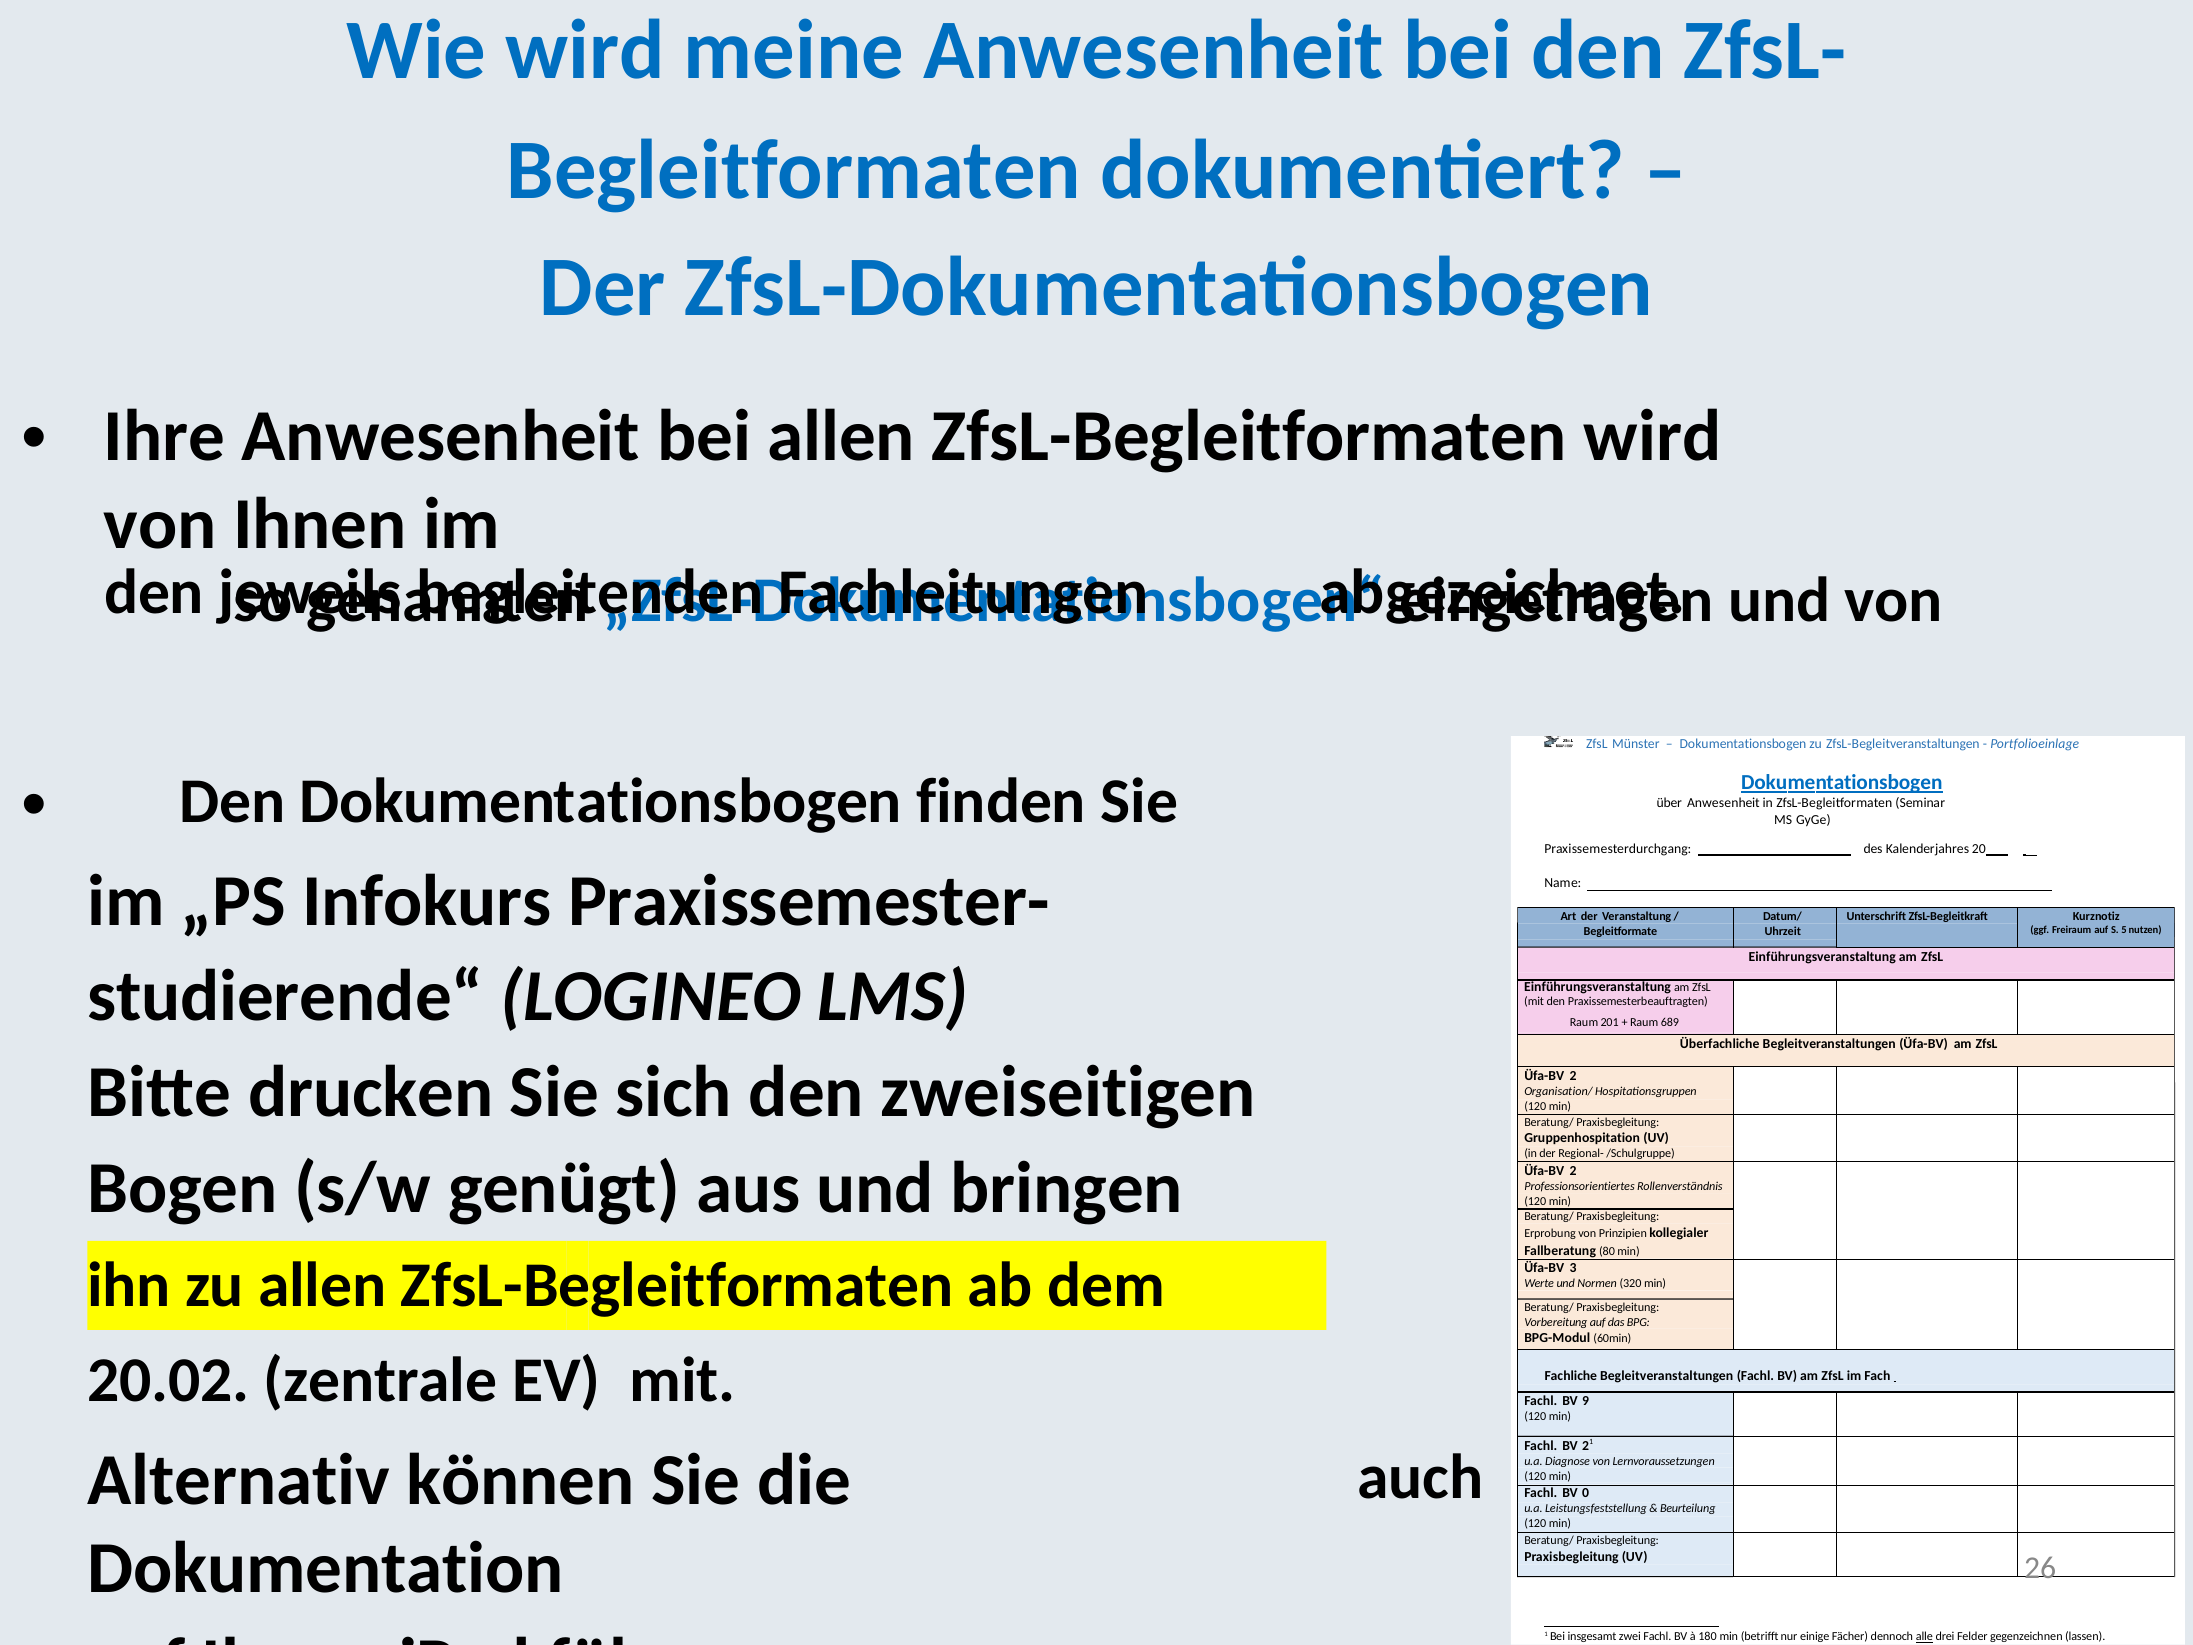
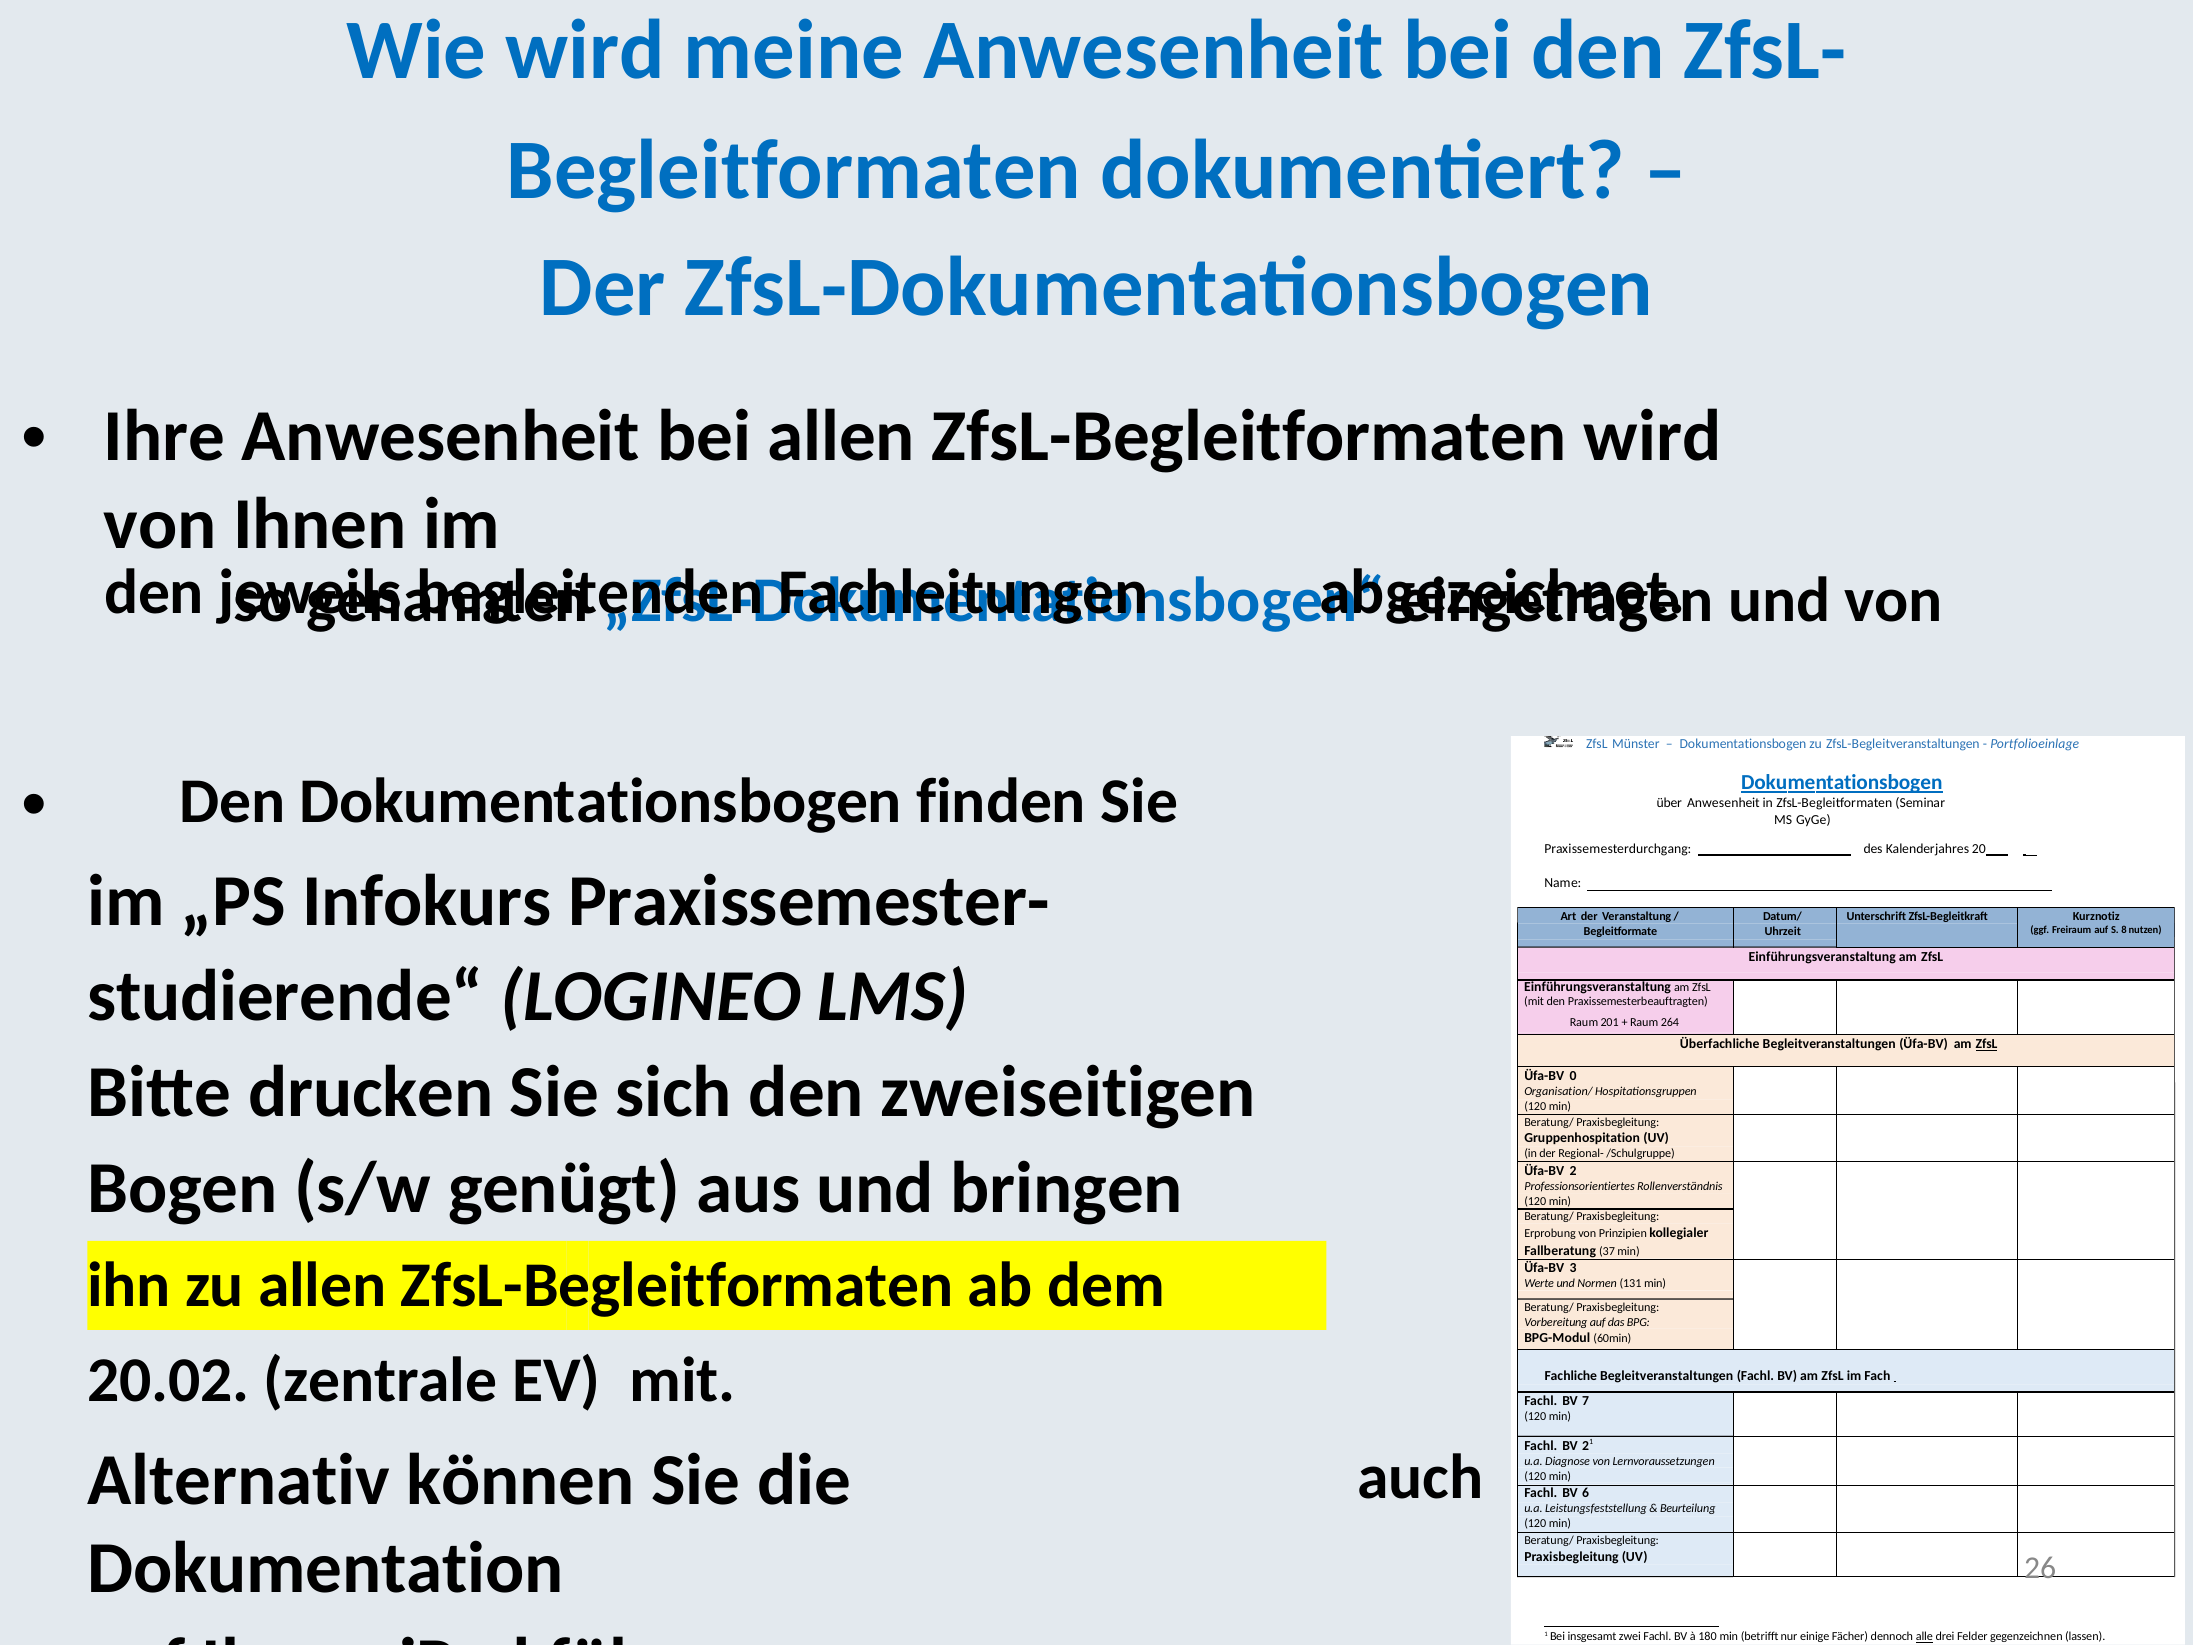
5: 5 -> 8
689: 689 -> 264
ZfsL at (1987, 1044) underline: none -> present
2 at (1573, 1076): 2 -> 0
80: 80 -> 37
320: 320 -> 131
9: 9 -> 7
0: 0 -> 6
